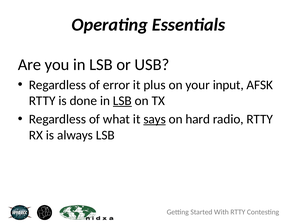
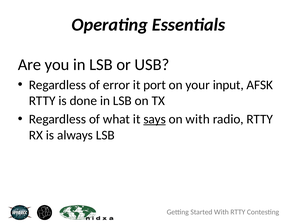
plus: plus -> port
LSB at (122, 101) underline: present -> none
on hard: hard -> with
